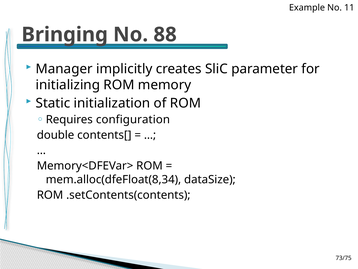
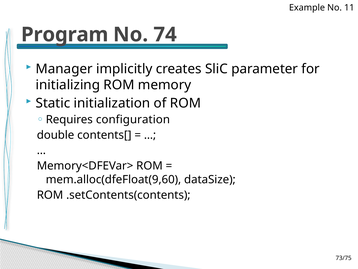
Bringing: Bringing -> Program
88: 88 -> 74
mem.alloc(dfeFloat(8,34: mem.alloc(dfeFloat(8,34 -> mem.alloc(dfeFloat(9,60
